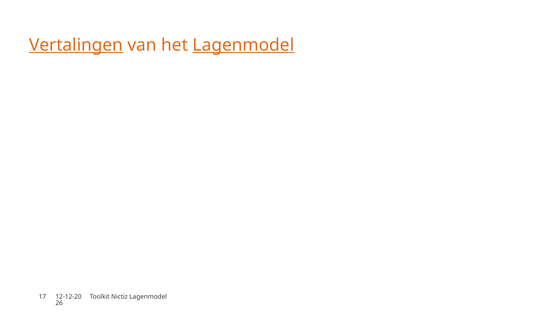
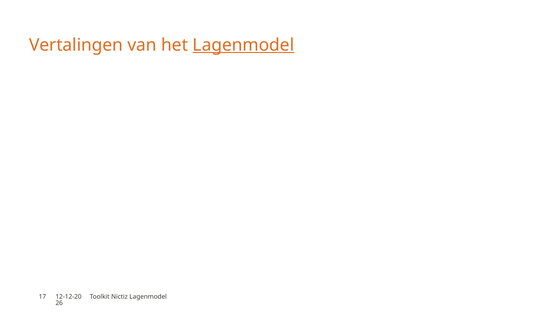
Vertalingen underline: present -> none
